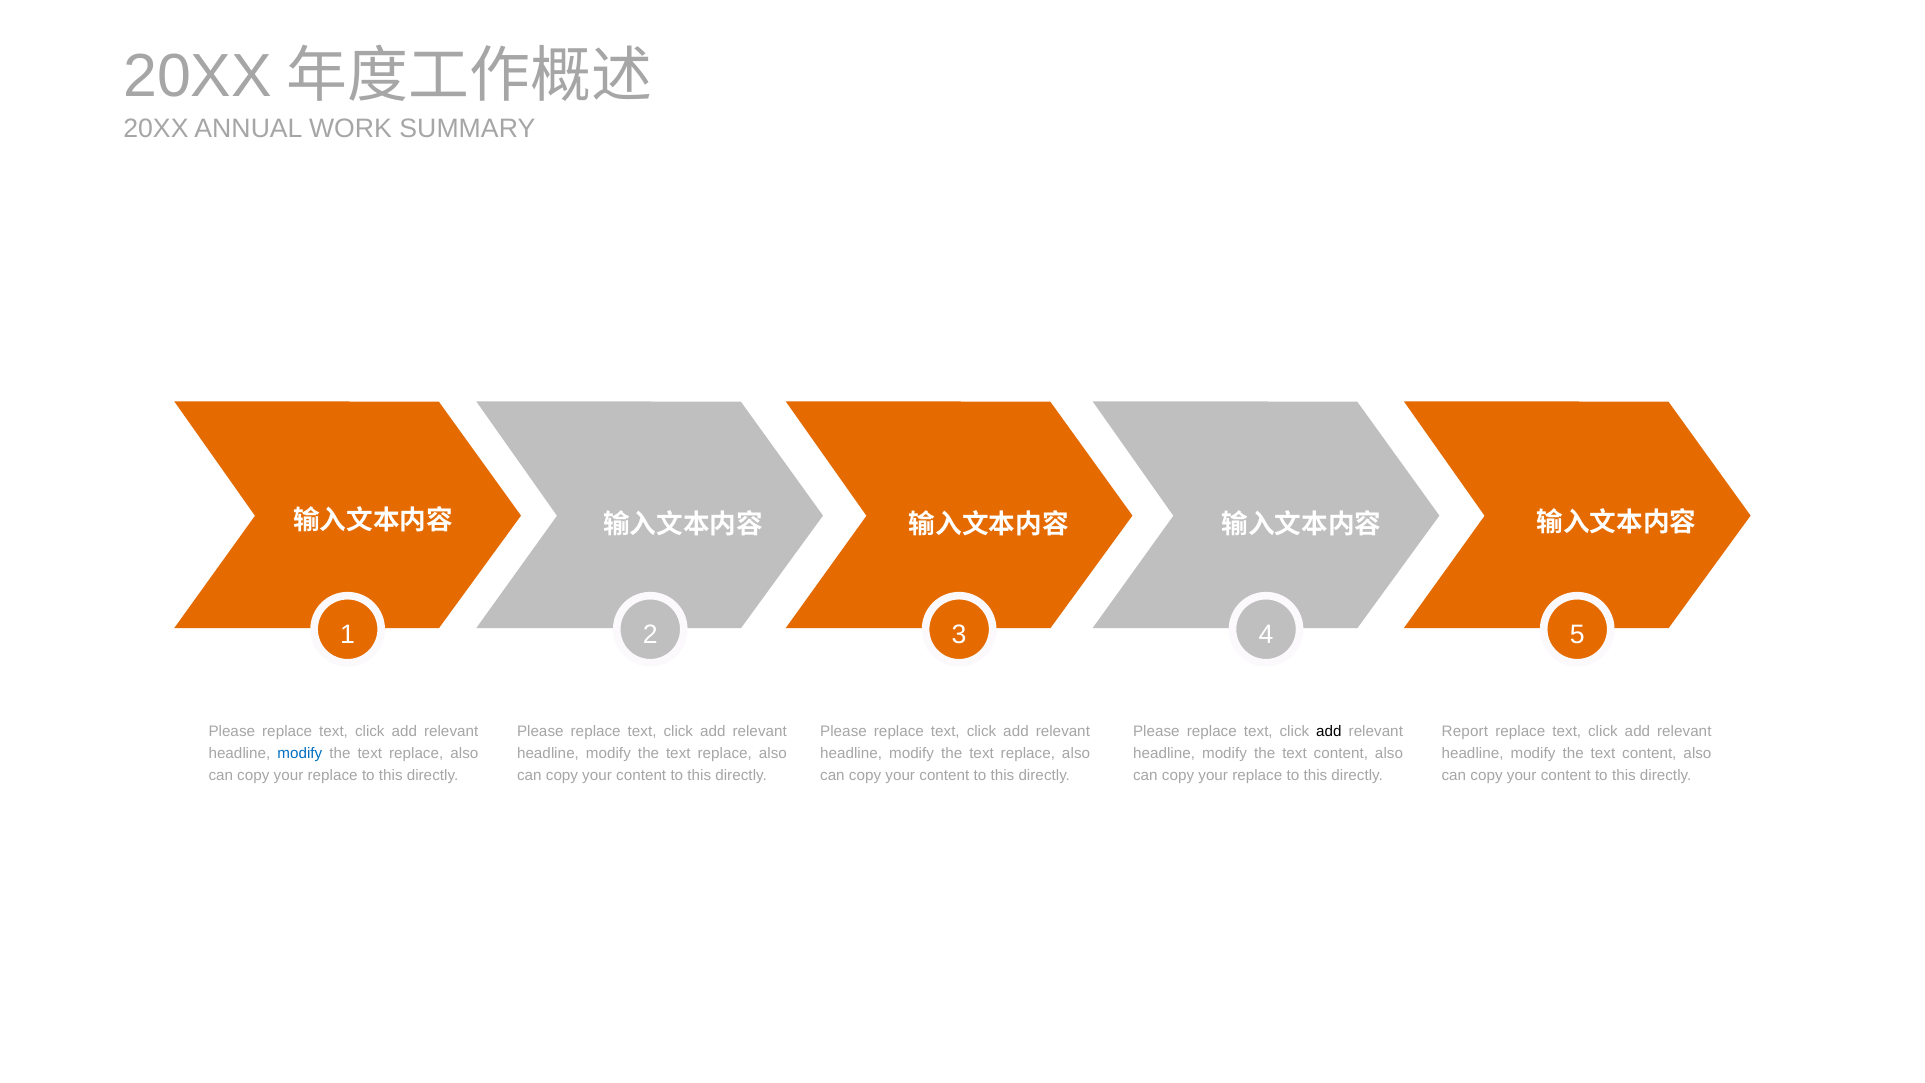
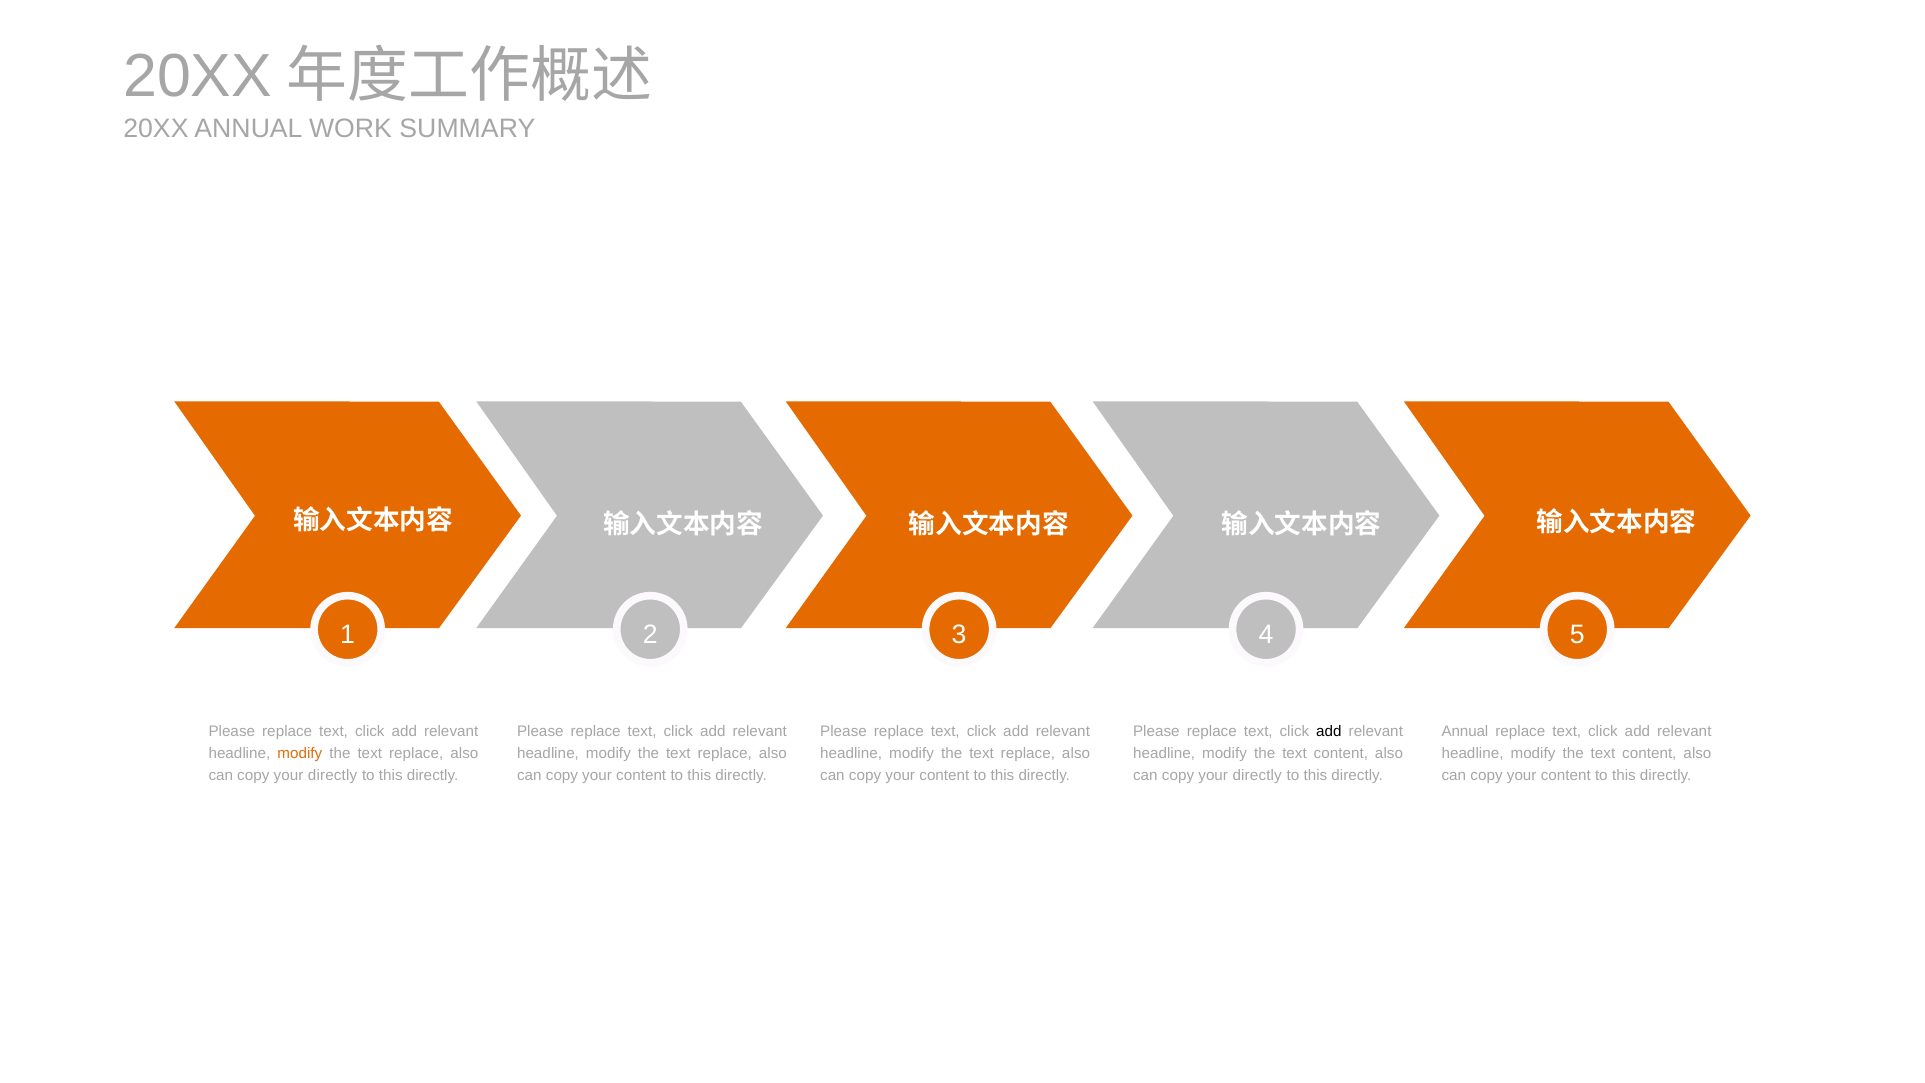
Report at (1465, 731): Report -> Annual
modify at (300, 753) colour: blue -> orange
replace at (333, 775): replace -> directly
replace at (1257, 775): replace -> directly
